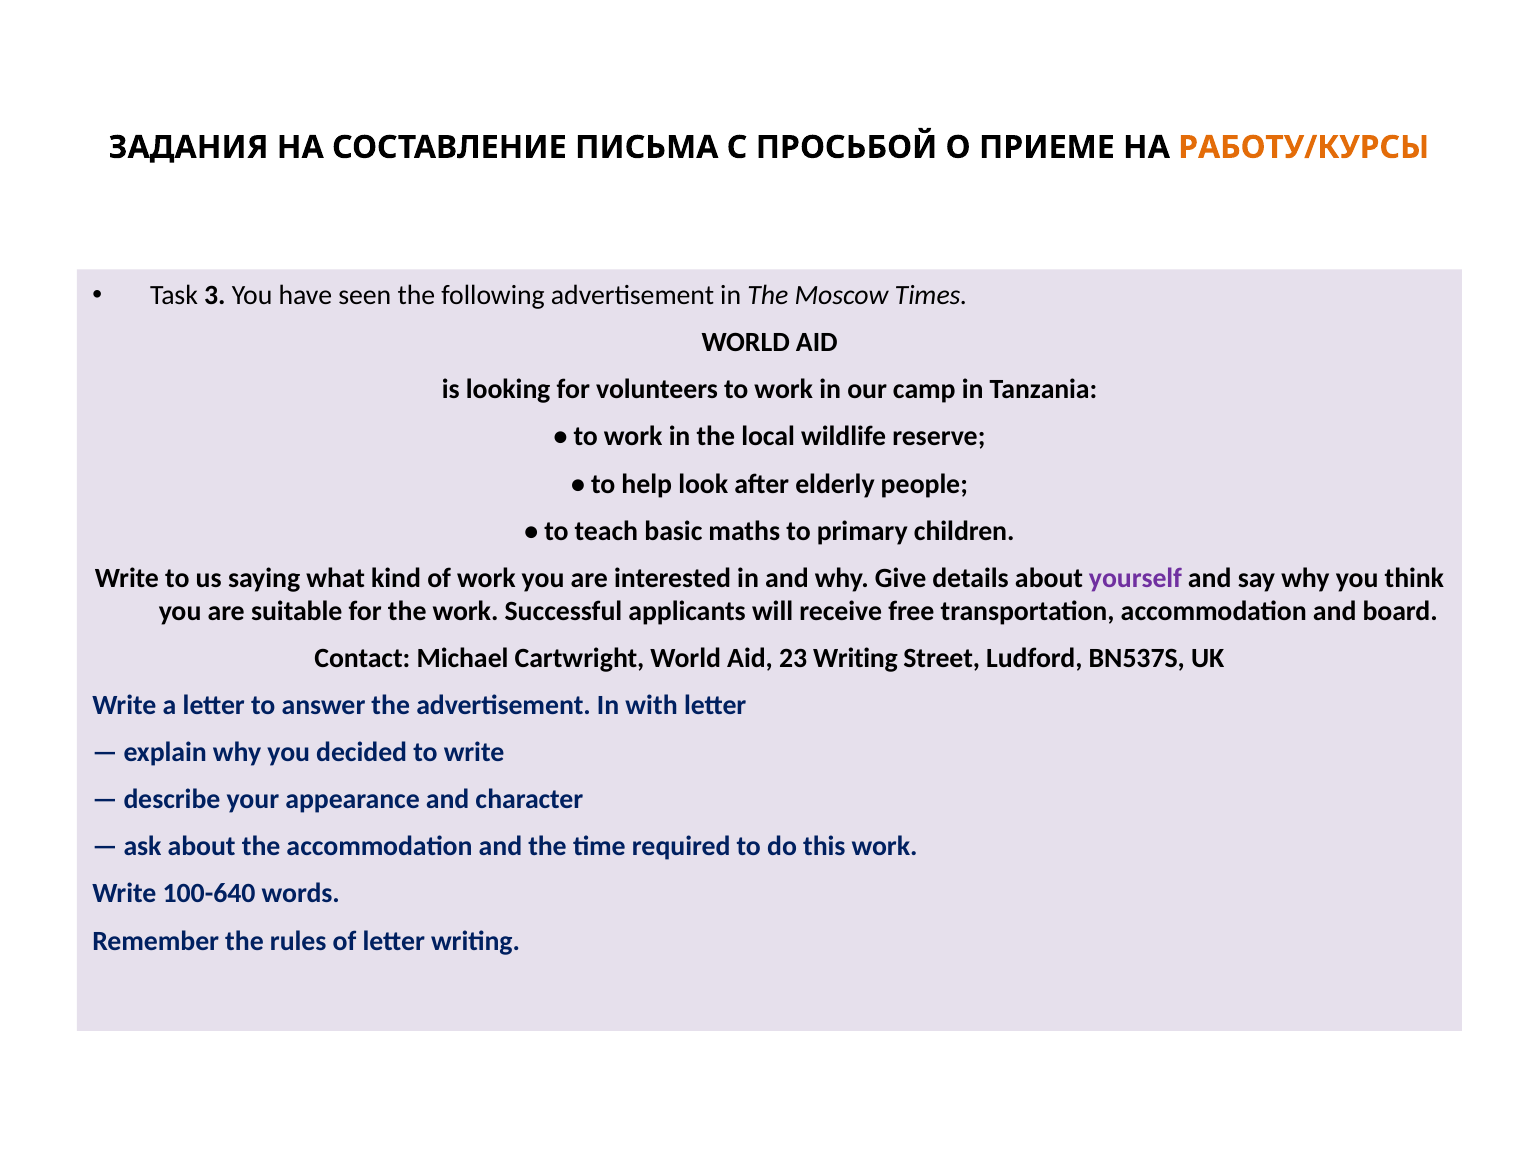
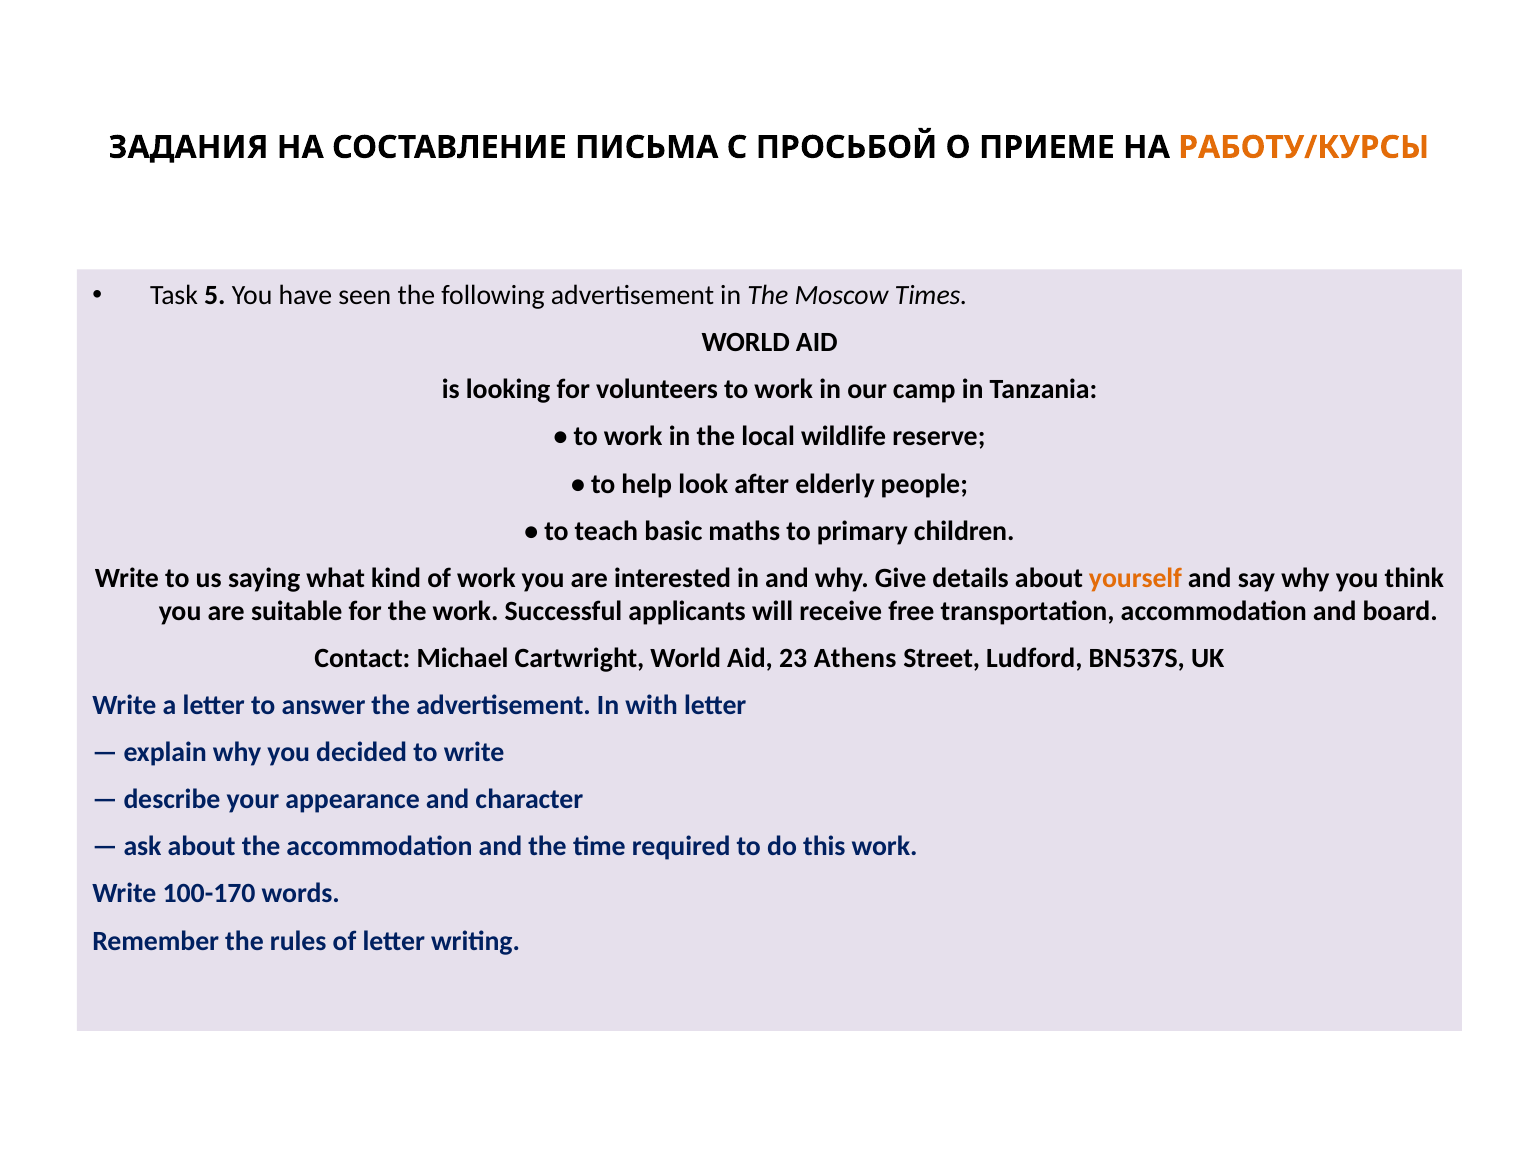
3: 3 -> 5
yourself colour: purple -> orange
23 Writing: Writing -> Athens
100-640: 100-640 -> 100-170
